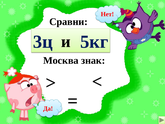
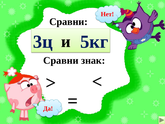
Москва at (61, 60): Москва -> Сравни
